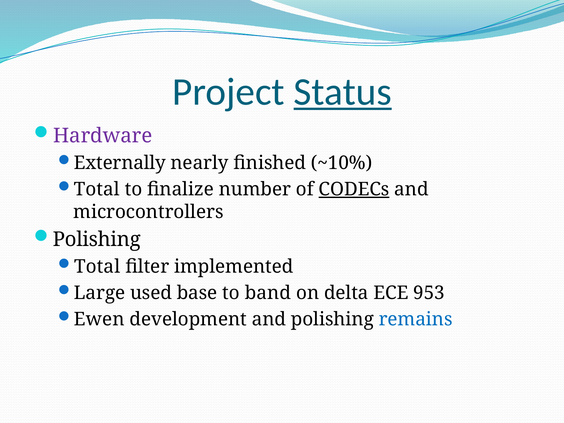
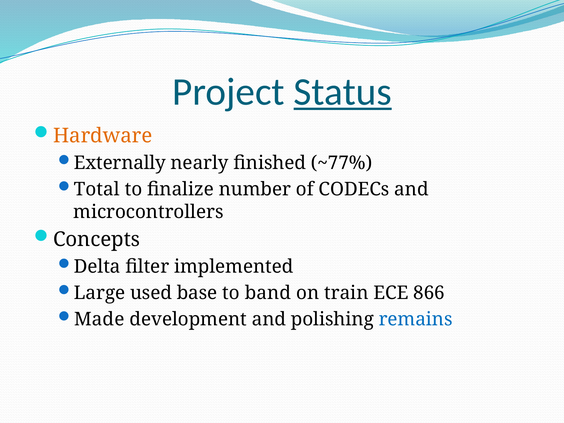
Hardware colour: purple -> orange
~10%: ~10% -> ~77%
CODECs underline: present -> none
Polishing at (97, 239): Polishing -> Concepts
Total at (97, 267): Total -> Delta
delta: delta -> train
953: 953 -> 866
Ewen: Ewen -> Made
